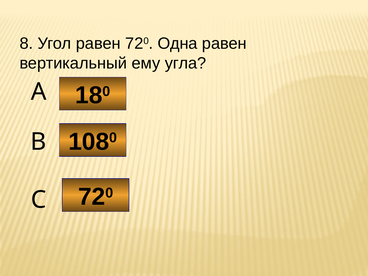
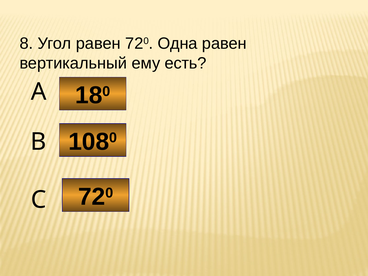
угла: угла -> есть
